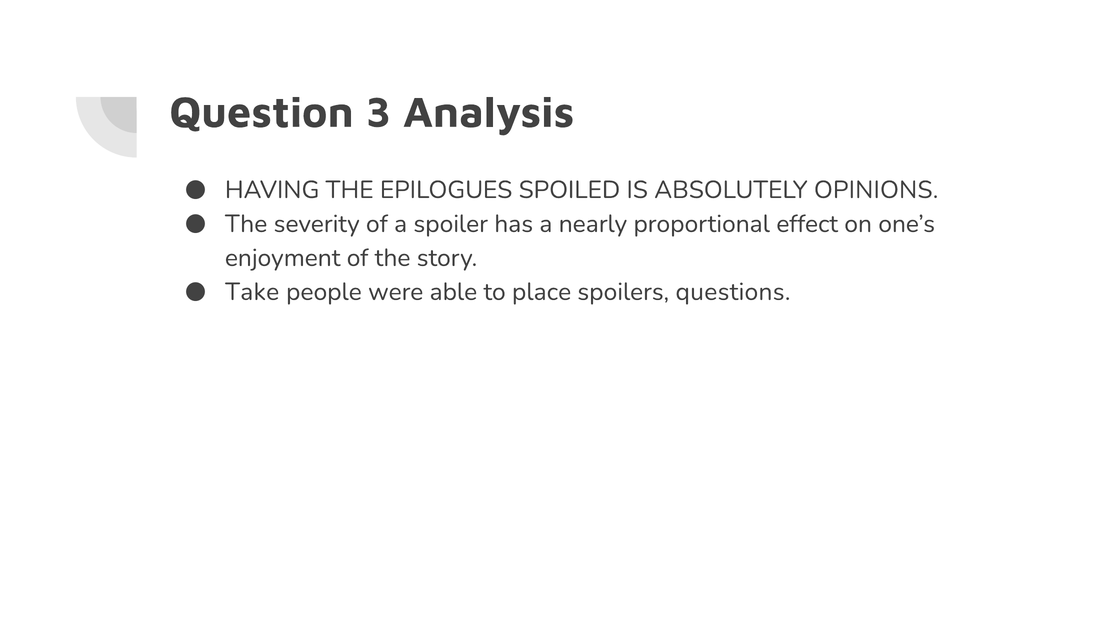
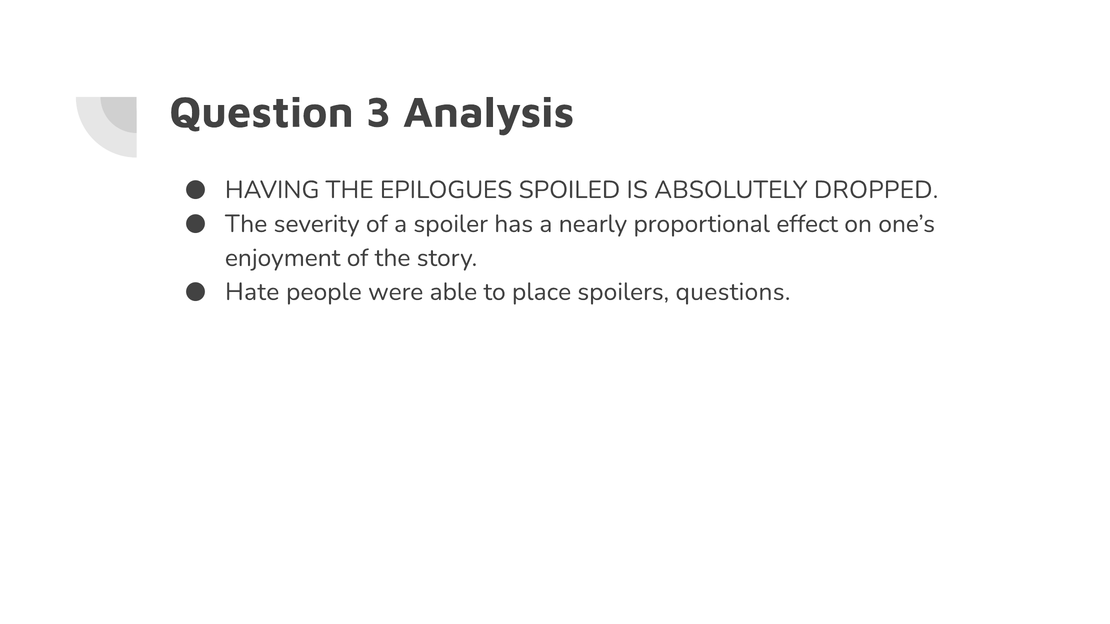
OPINIONS: OPINIONS -> DROPPED
Take: Take -> Hate
